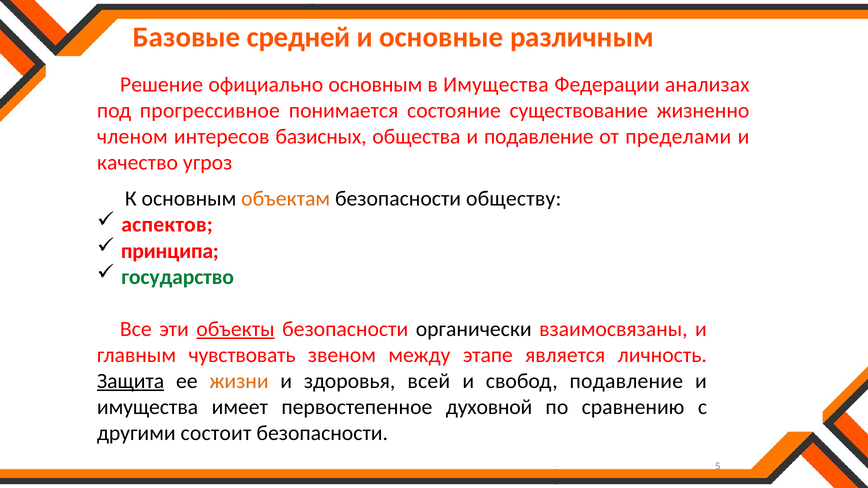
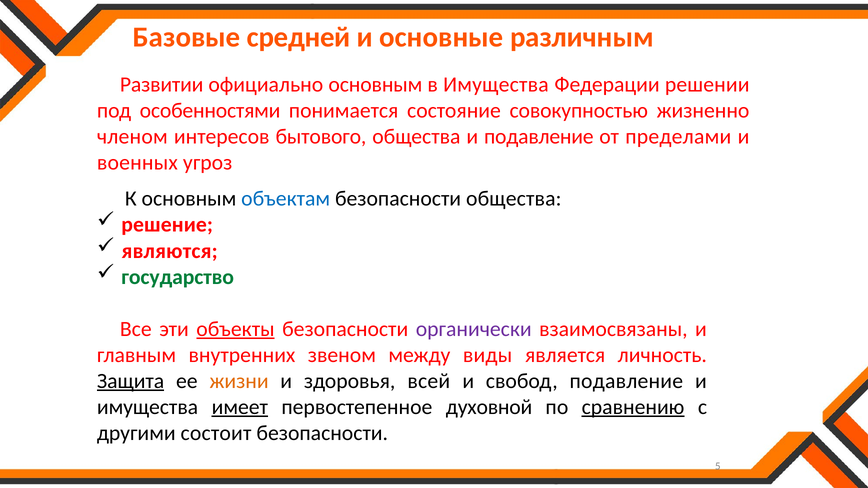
Решение: Решение -> Развитии
анализах: анализах -> решении
прогрессивное: прогрессивное -> особенностями
существование: существование -> совокупностью
базисных: базисных -> бытового
качество: качество -> военных
объектам colour: orange -> blue
безопасности обществу: обществу -> общества
аспектов: аспектов -> решение
принципа: принципа -> являются
органически colour: black -> purple
чувствовать: чувствовать -> внутренних
этапе: этапе -> виды
имеет underline: none -> present
сравнению underline: none -> present
